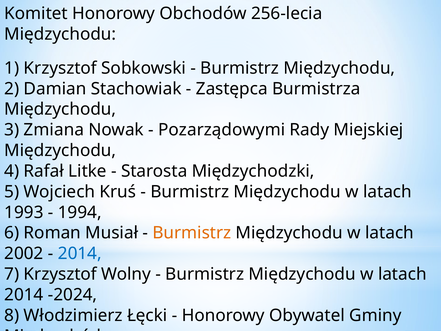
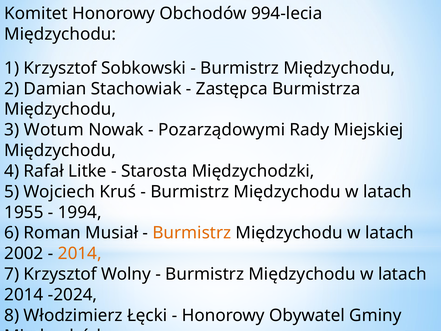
256-lecia: 256-lecia -> 994-lecia
Zmiana: Zmiana -> Wotum
1993: 1993 -> 1955
2014 at (80, 253) colour: blue -> orange
